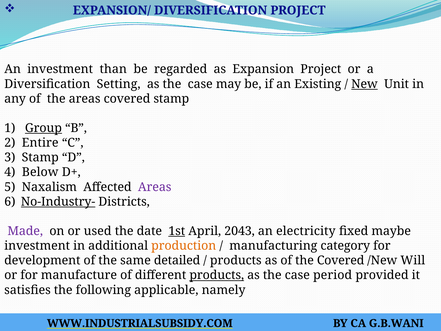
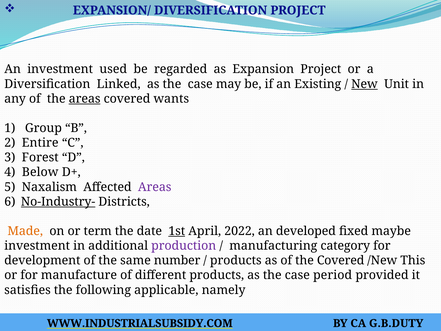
than: than -> used
Setting: Setting -> Linked
areas at (85, 99) underline: none -> present
covered stamp: stamp -> wants
Group underline: present -> none
3 Stamp: Stamp -> Forest
Made colour: purple -> orange
used: used -> term
2043: 2043 -> 2022
electricity: electricity -> developed
production colour: orange -> purple
detailed: detailed -> number
Will: Will -> This
products at (217, 275) underline: present -> none
G.B.WANI: G.B.WANI -> G.B.DUTY
